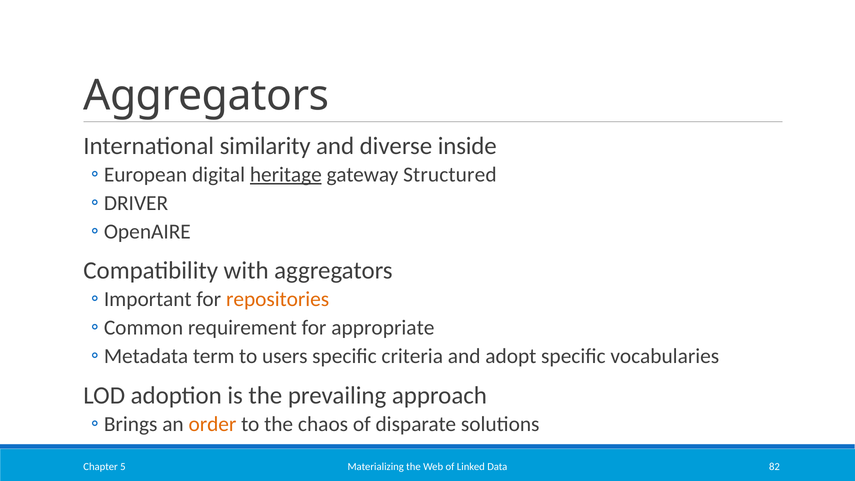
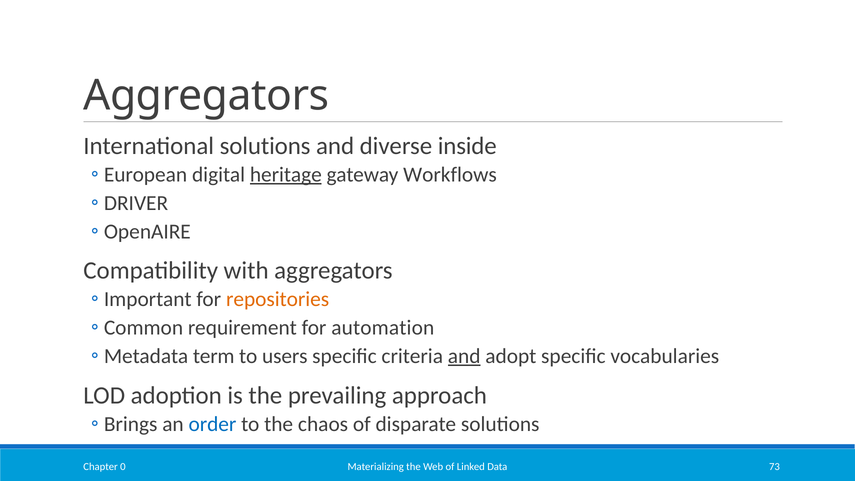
International similarity: similarity -> solutions
Structured: Structured -> Workflows
appropriate: appropriate -> automation
and at (464, 356) underline: none -> present
order colour: orange -> blue
82: 82 -> 73
5: 5 -> 0
